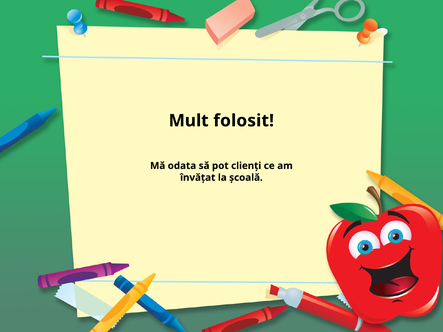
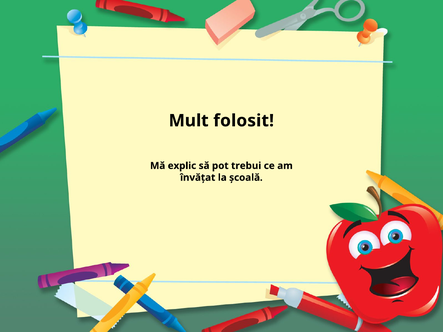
odata: odata -> explic
clienţi: clienţi -> trebui
